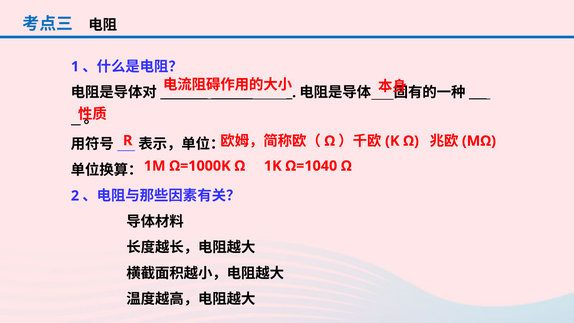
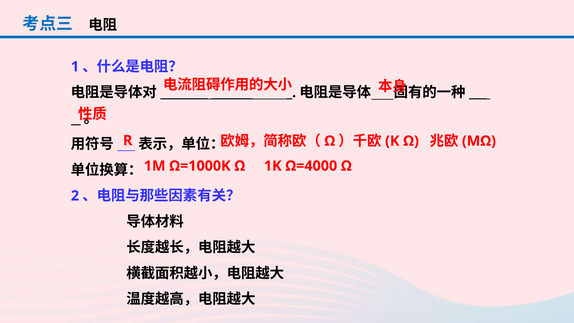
Ω=1040: Ω=1040 -> Ω=4000
